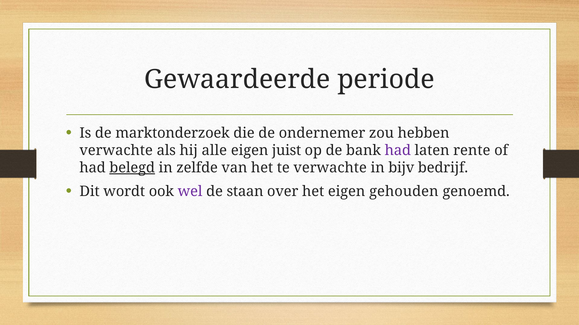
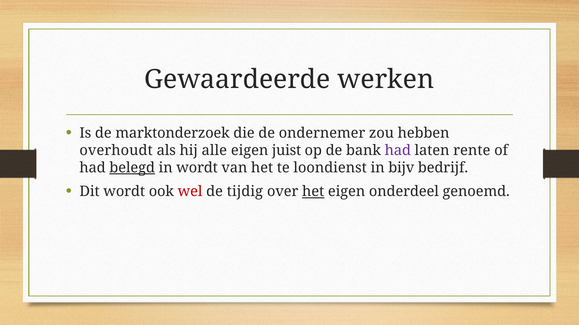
periode: periode -> werken
verwachte at (116, 151): verwachte -> overhoudt
in zelfde: zelfde -> wordt
te verwachte: verwachte -> loondienst
wel colour: purple -> red
staan: staan -> tijdig
het at (313, 192) underline: none -> present
gehouden: gehouden -> onderdeel
